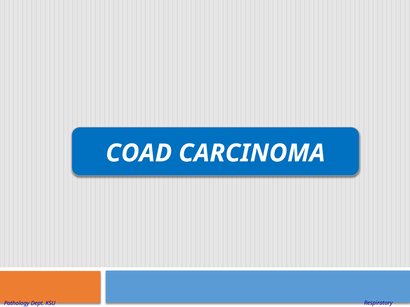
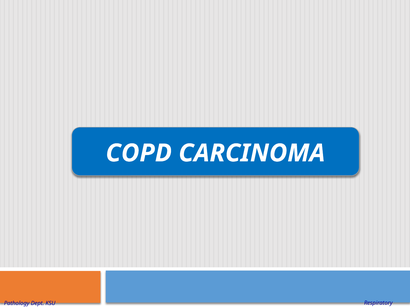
COAD: COAD -> COPD
